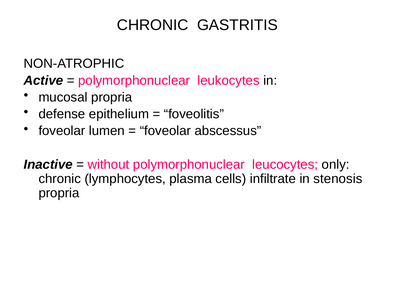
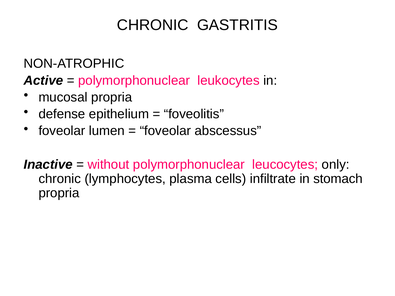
stenosis: stenosis -> stomach
